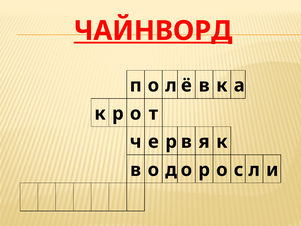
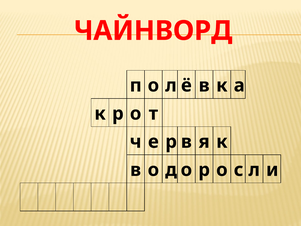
ЧАЙНВОРД underline: present -> none
